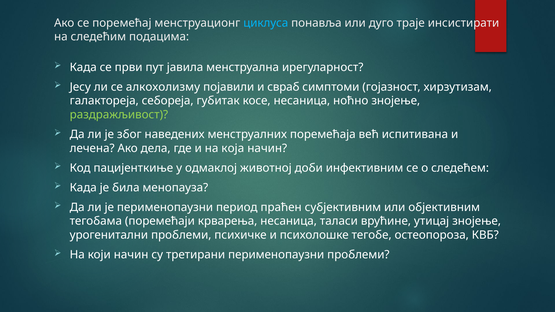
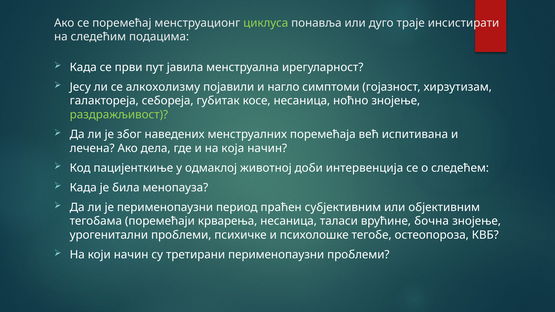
циклуса colour: light blue -> light green
свраб: свраб -> нагло
инфективним: инфективним -> интервенција
утицај: утицај -> бочна
